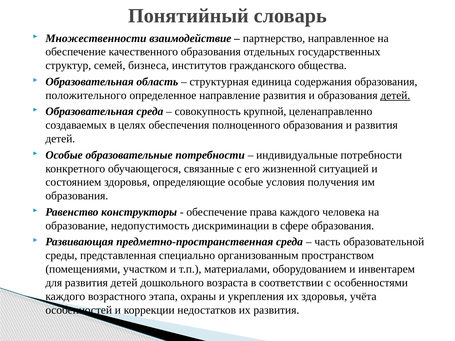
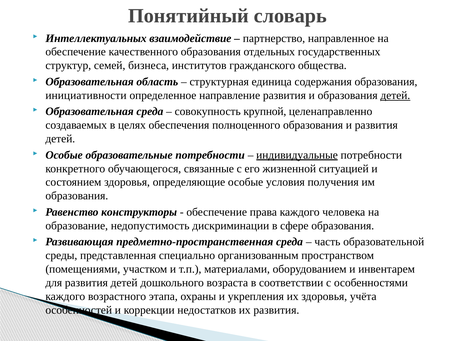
Множественности: Множественности -> Интеллектуальных
положительного: положительного -> инициативности
индивидуальные underline: none -> present
